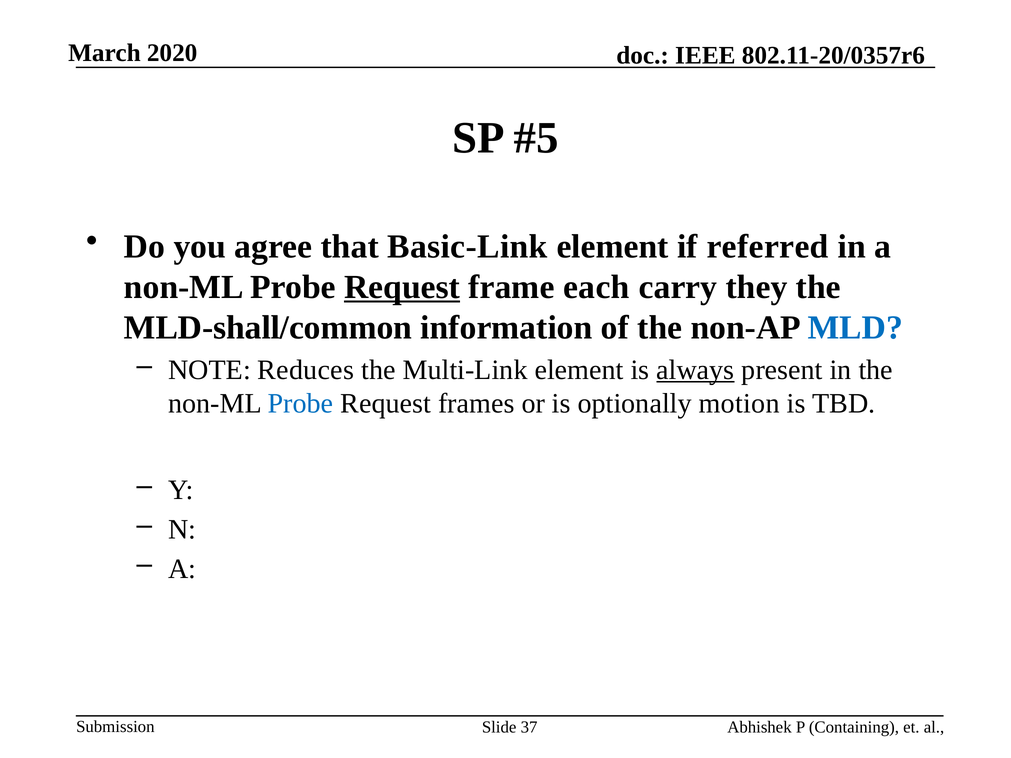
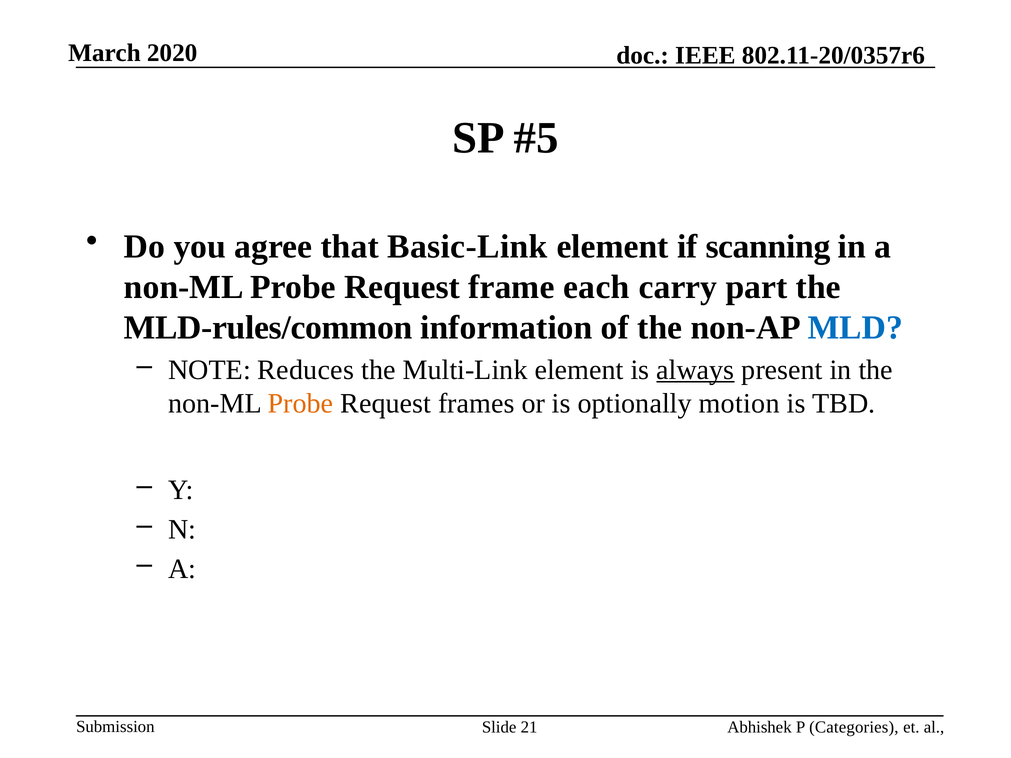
referred: referred -> scanning
Request at (402, 287) underline: present -> none
they: they -> part
MLD-shall/common: MLD-shall/common -> MLD-rules/common
Probe at (301, 404) colour: blue -> orange
37: 37 -> 21
Containing: Containing -> Categories
